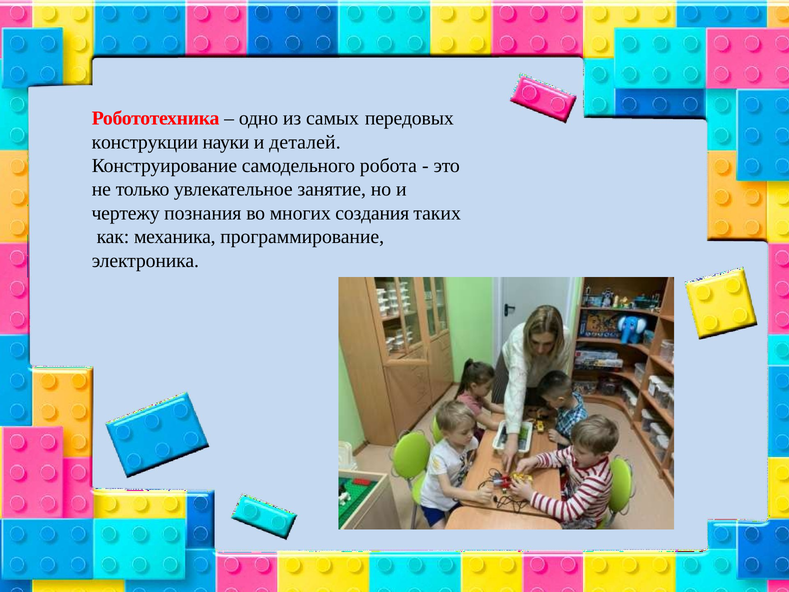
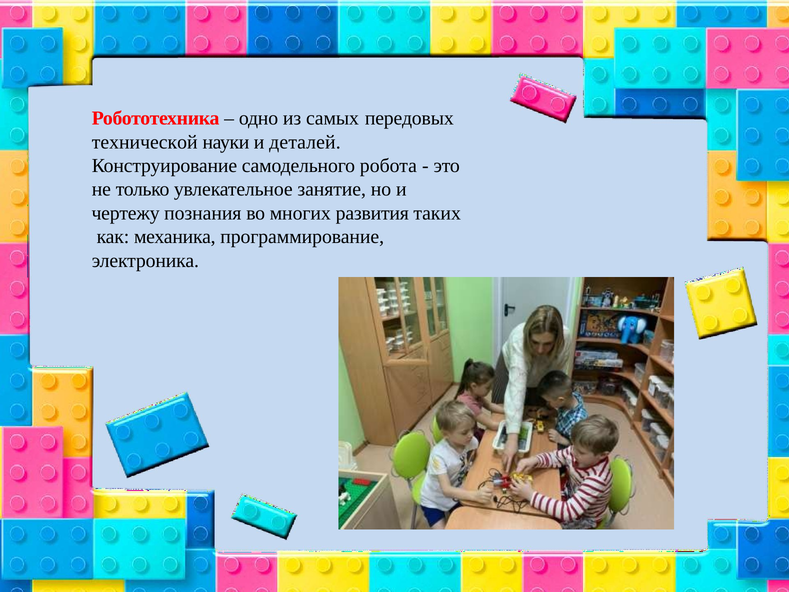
конструкции: конструкции -> технической
создания: создания -> развития
